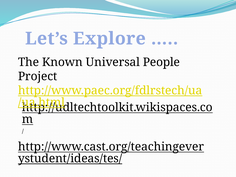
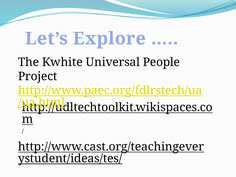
Known: Known -> Kwhite
